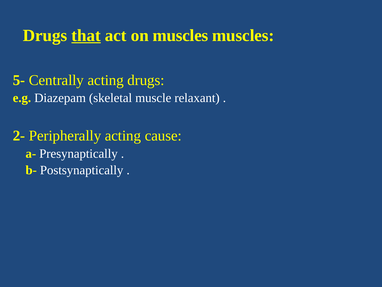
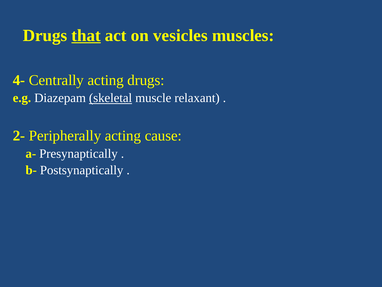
on muscles: muscles -> vesicles
5-: 5- -> 4-
skeletal underline: none -> present
